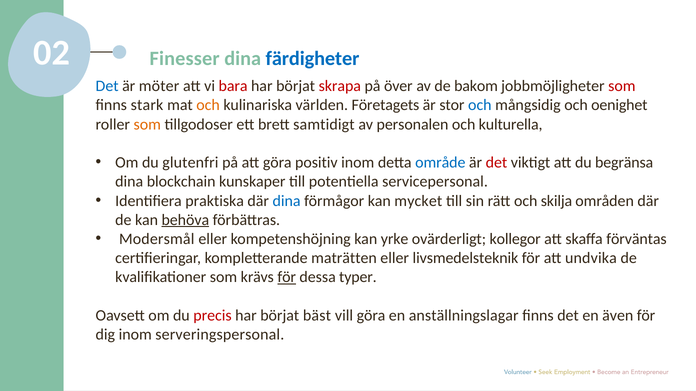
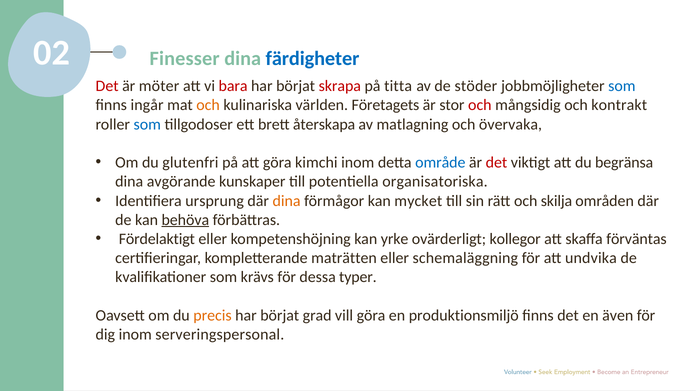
Det at (107, 86) colour: blue -> red
över: över -> titta
bakom: bakom -> stöder
som at (622, 86) colour: red -> blue
stark: stark -> ingår
och at (480, 105) colour: blue -> red
oenighet: oenighet -> kontrakt
som at (147, 124) colour: orange -> blue
samtidigt: samtidigt -> återskapa
personalen: personalen -> matlagning
kulturella: kulturella -> övervaka
positiv: positiv -> kimchi
blockchain: blockchain -> avgörande
servicepersonal: servicepersonal -> organisatoriska
praktiska: praktiska -> ursprung
dina at (287, 201) colour: blue -> orange
Modersmål: Modersmål -> Fördelaktigt
livsmedelsteknik: livsmedelsteknik -> schemaläggning
för at (287, 278) underline: present -> none
precis colour: red -> orange
bäst: bäst -> grad
anställningslagar: anställningslagar -> produktionsmiljö
